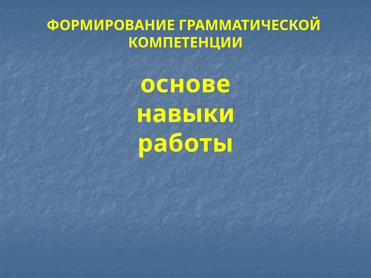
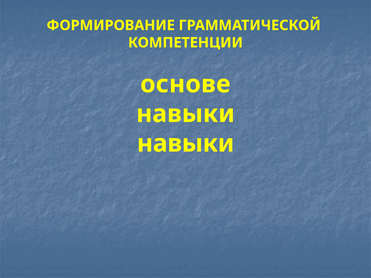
работы at (185, 144): работы -> навыки
